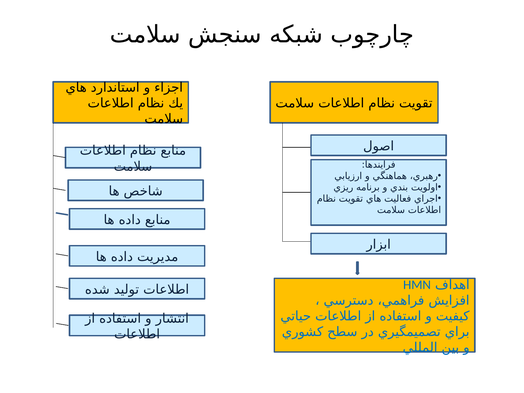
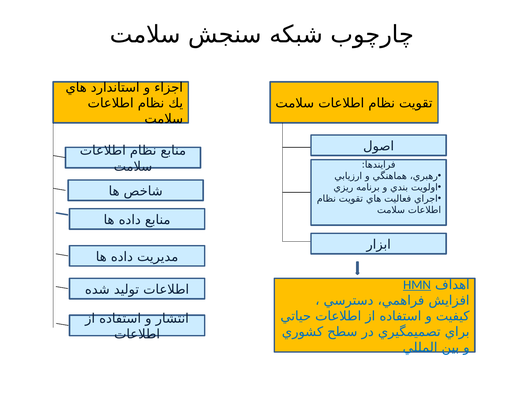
HMN underline: none -> present
